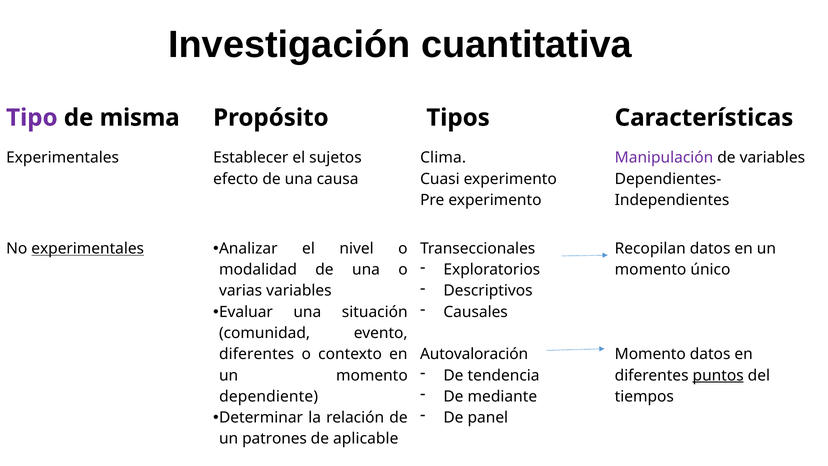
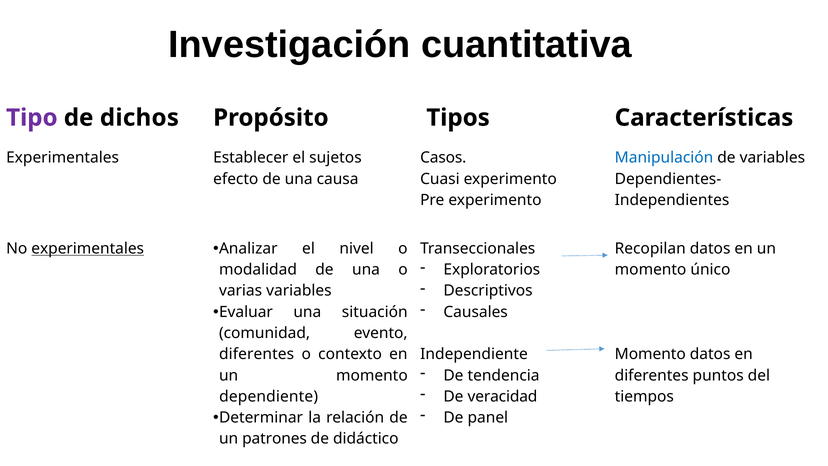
misma: misma -> dichos
Clima: Clima -> Casos
Manipulación colour: purple -> blue
Autovaloración: Autovaloración -> Independiente
puntos underline: present -> none
mediante: mediante -> veracidad
aplicable: aplicable -> didáctico
